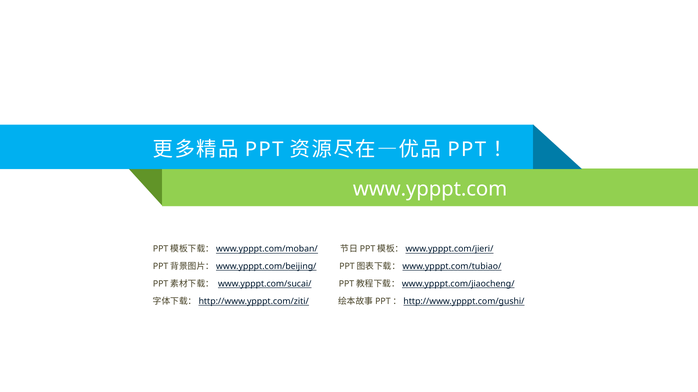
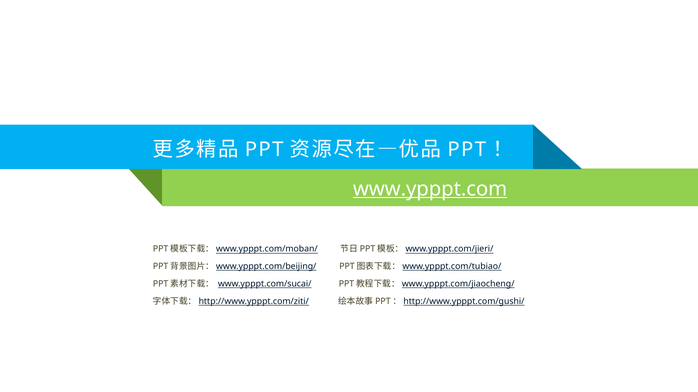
www.ypppt.com underline: none -> present
